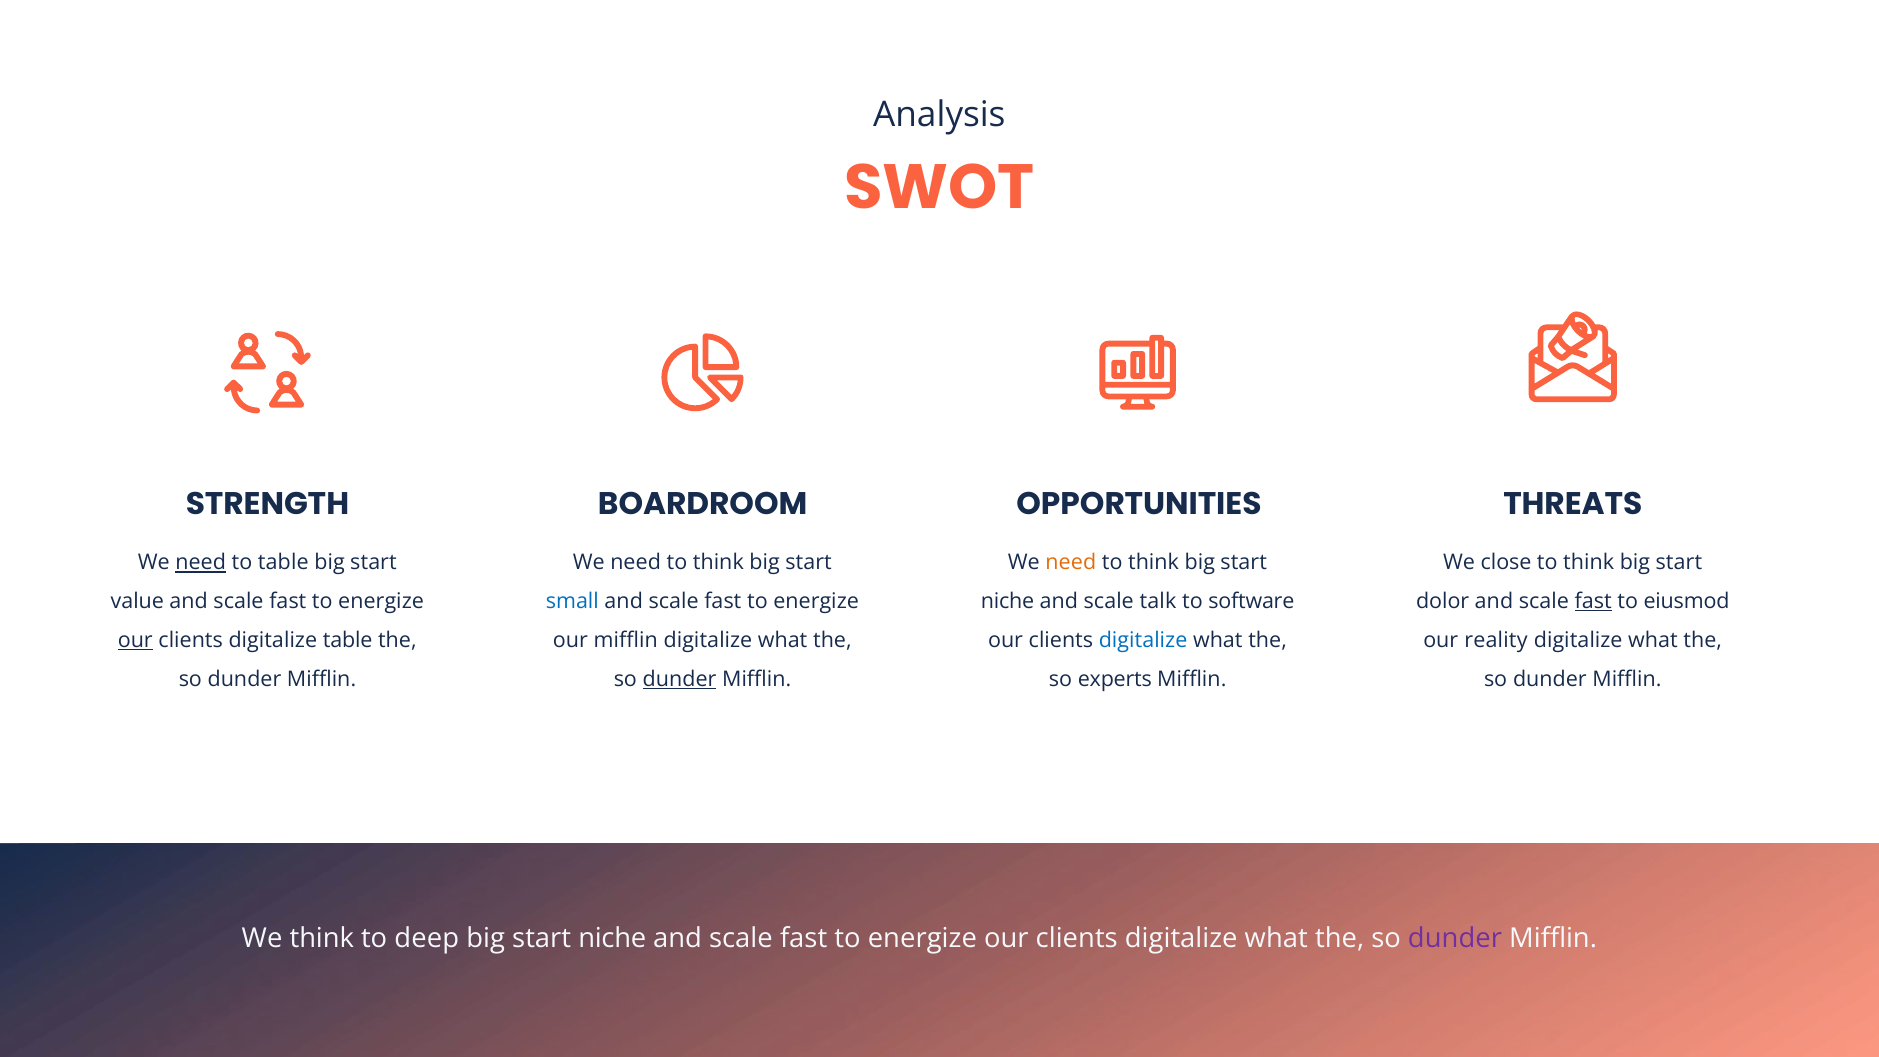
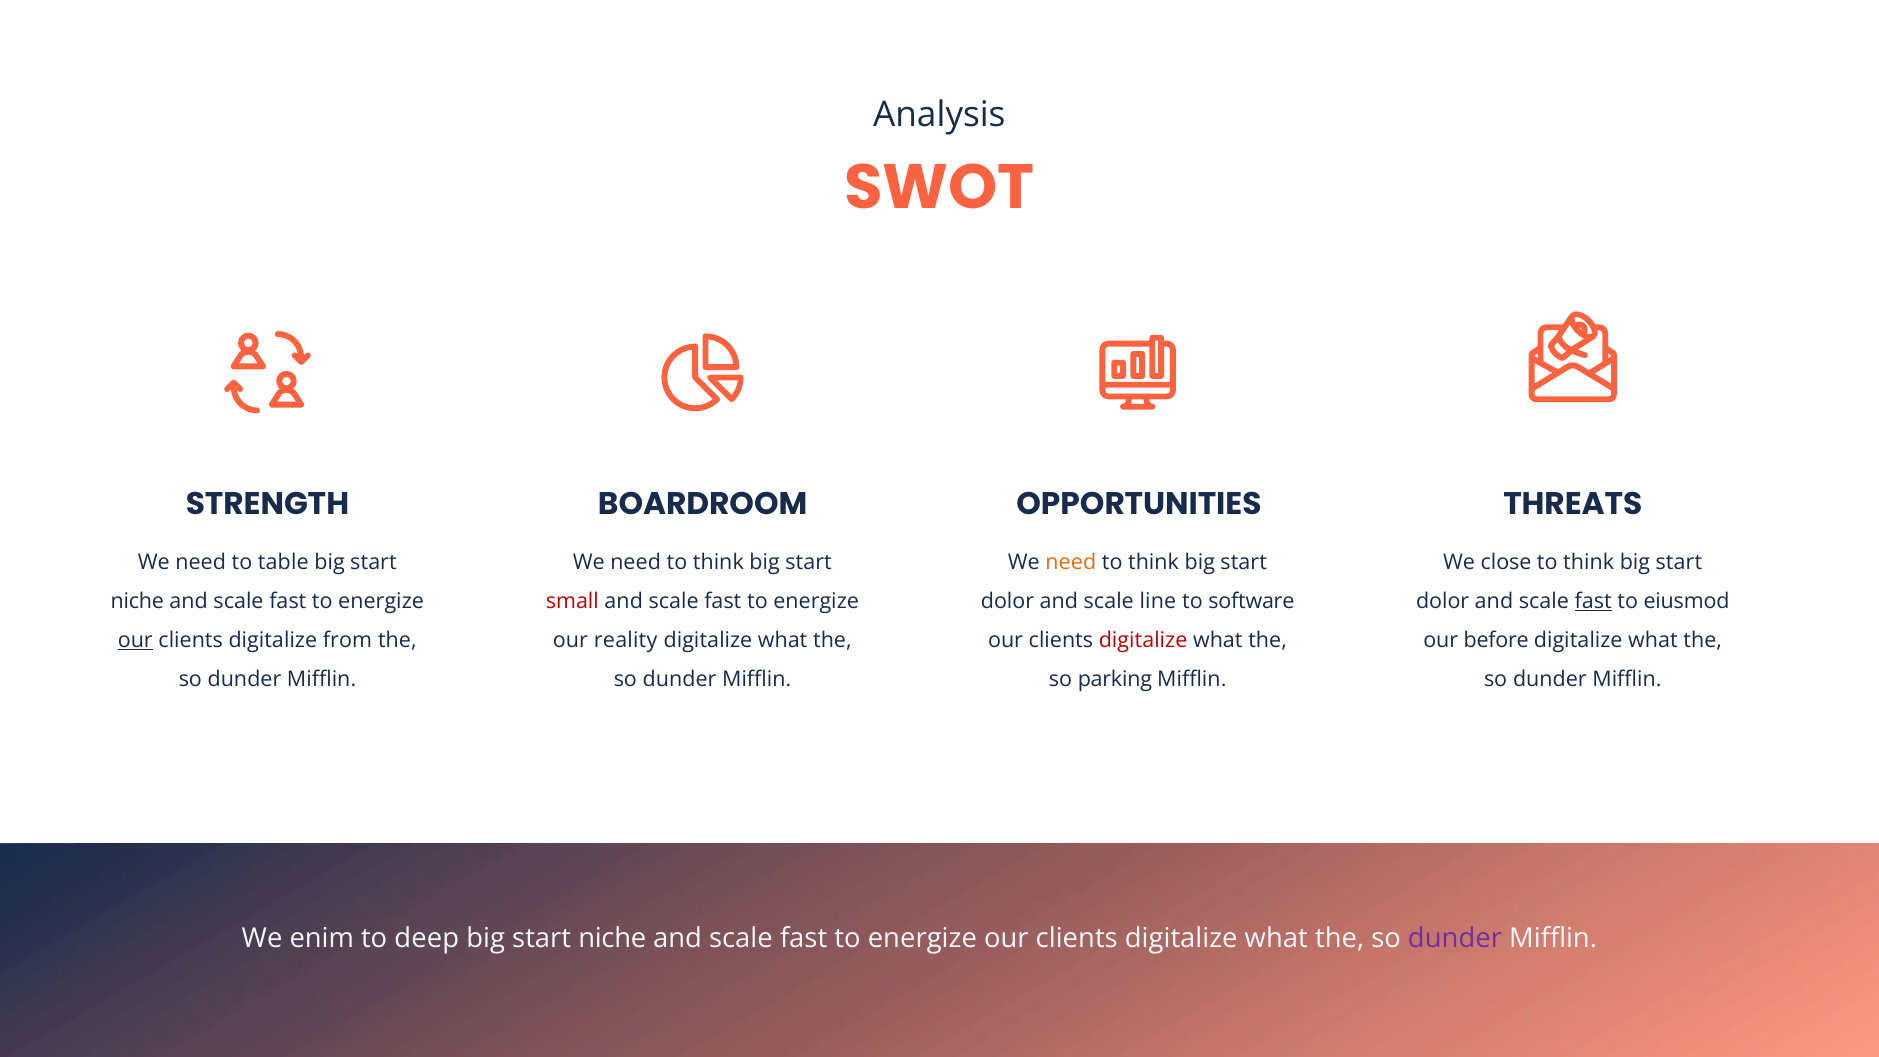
need at (201, 563) underline: present -> none
value at (137, 601): value -> niche
small colour: blue -> red
niche at (1008, 601): niche -> dolor
talk: talk -> line
digitalize table: table -> from
our mifflin: mifflin -> reality
digitalize at (1143, 640) colour: blue -> red
reality: reality -> before
dunder at (680, 679) underline: present -> none
experts: experts -> parking
We think: think -> enim
